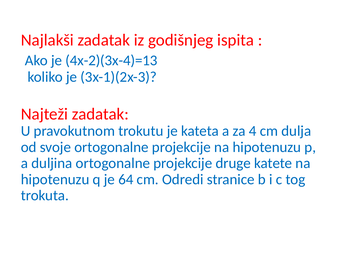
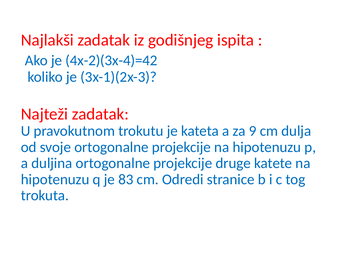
4x-2)(3x-4)=13: 4x-2)(3x-4)=13 -> 4x-2)(3x-4)=42
4: 4 -> 9
64: 64 -> 83
